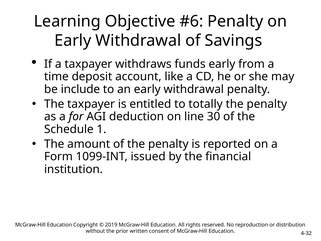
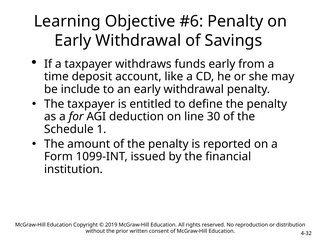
totally: totally -> define
